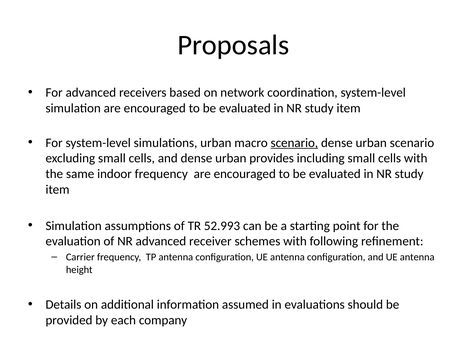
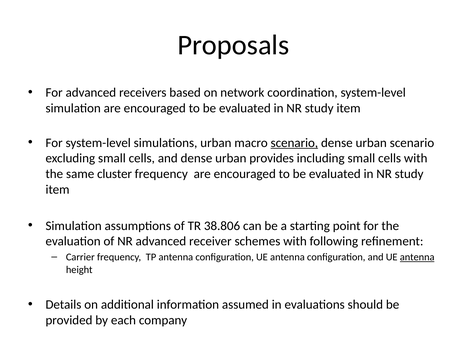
indoor: indoor -> cluster
52.993: 52.993 -> 38.806
antenna at (417, 257) underline: none -> present
